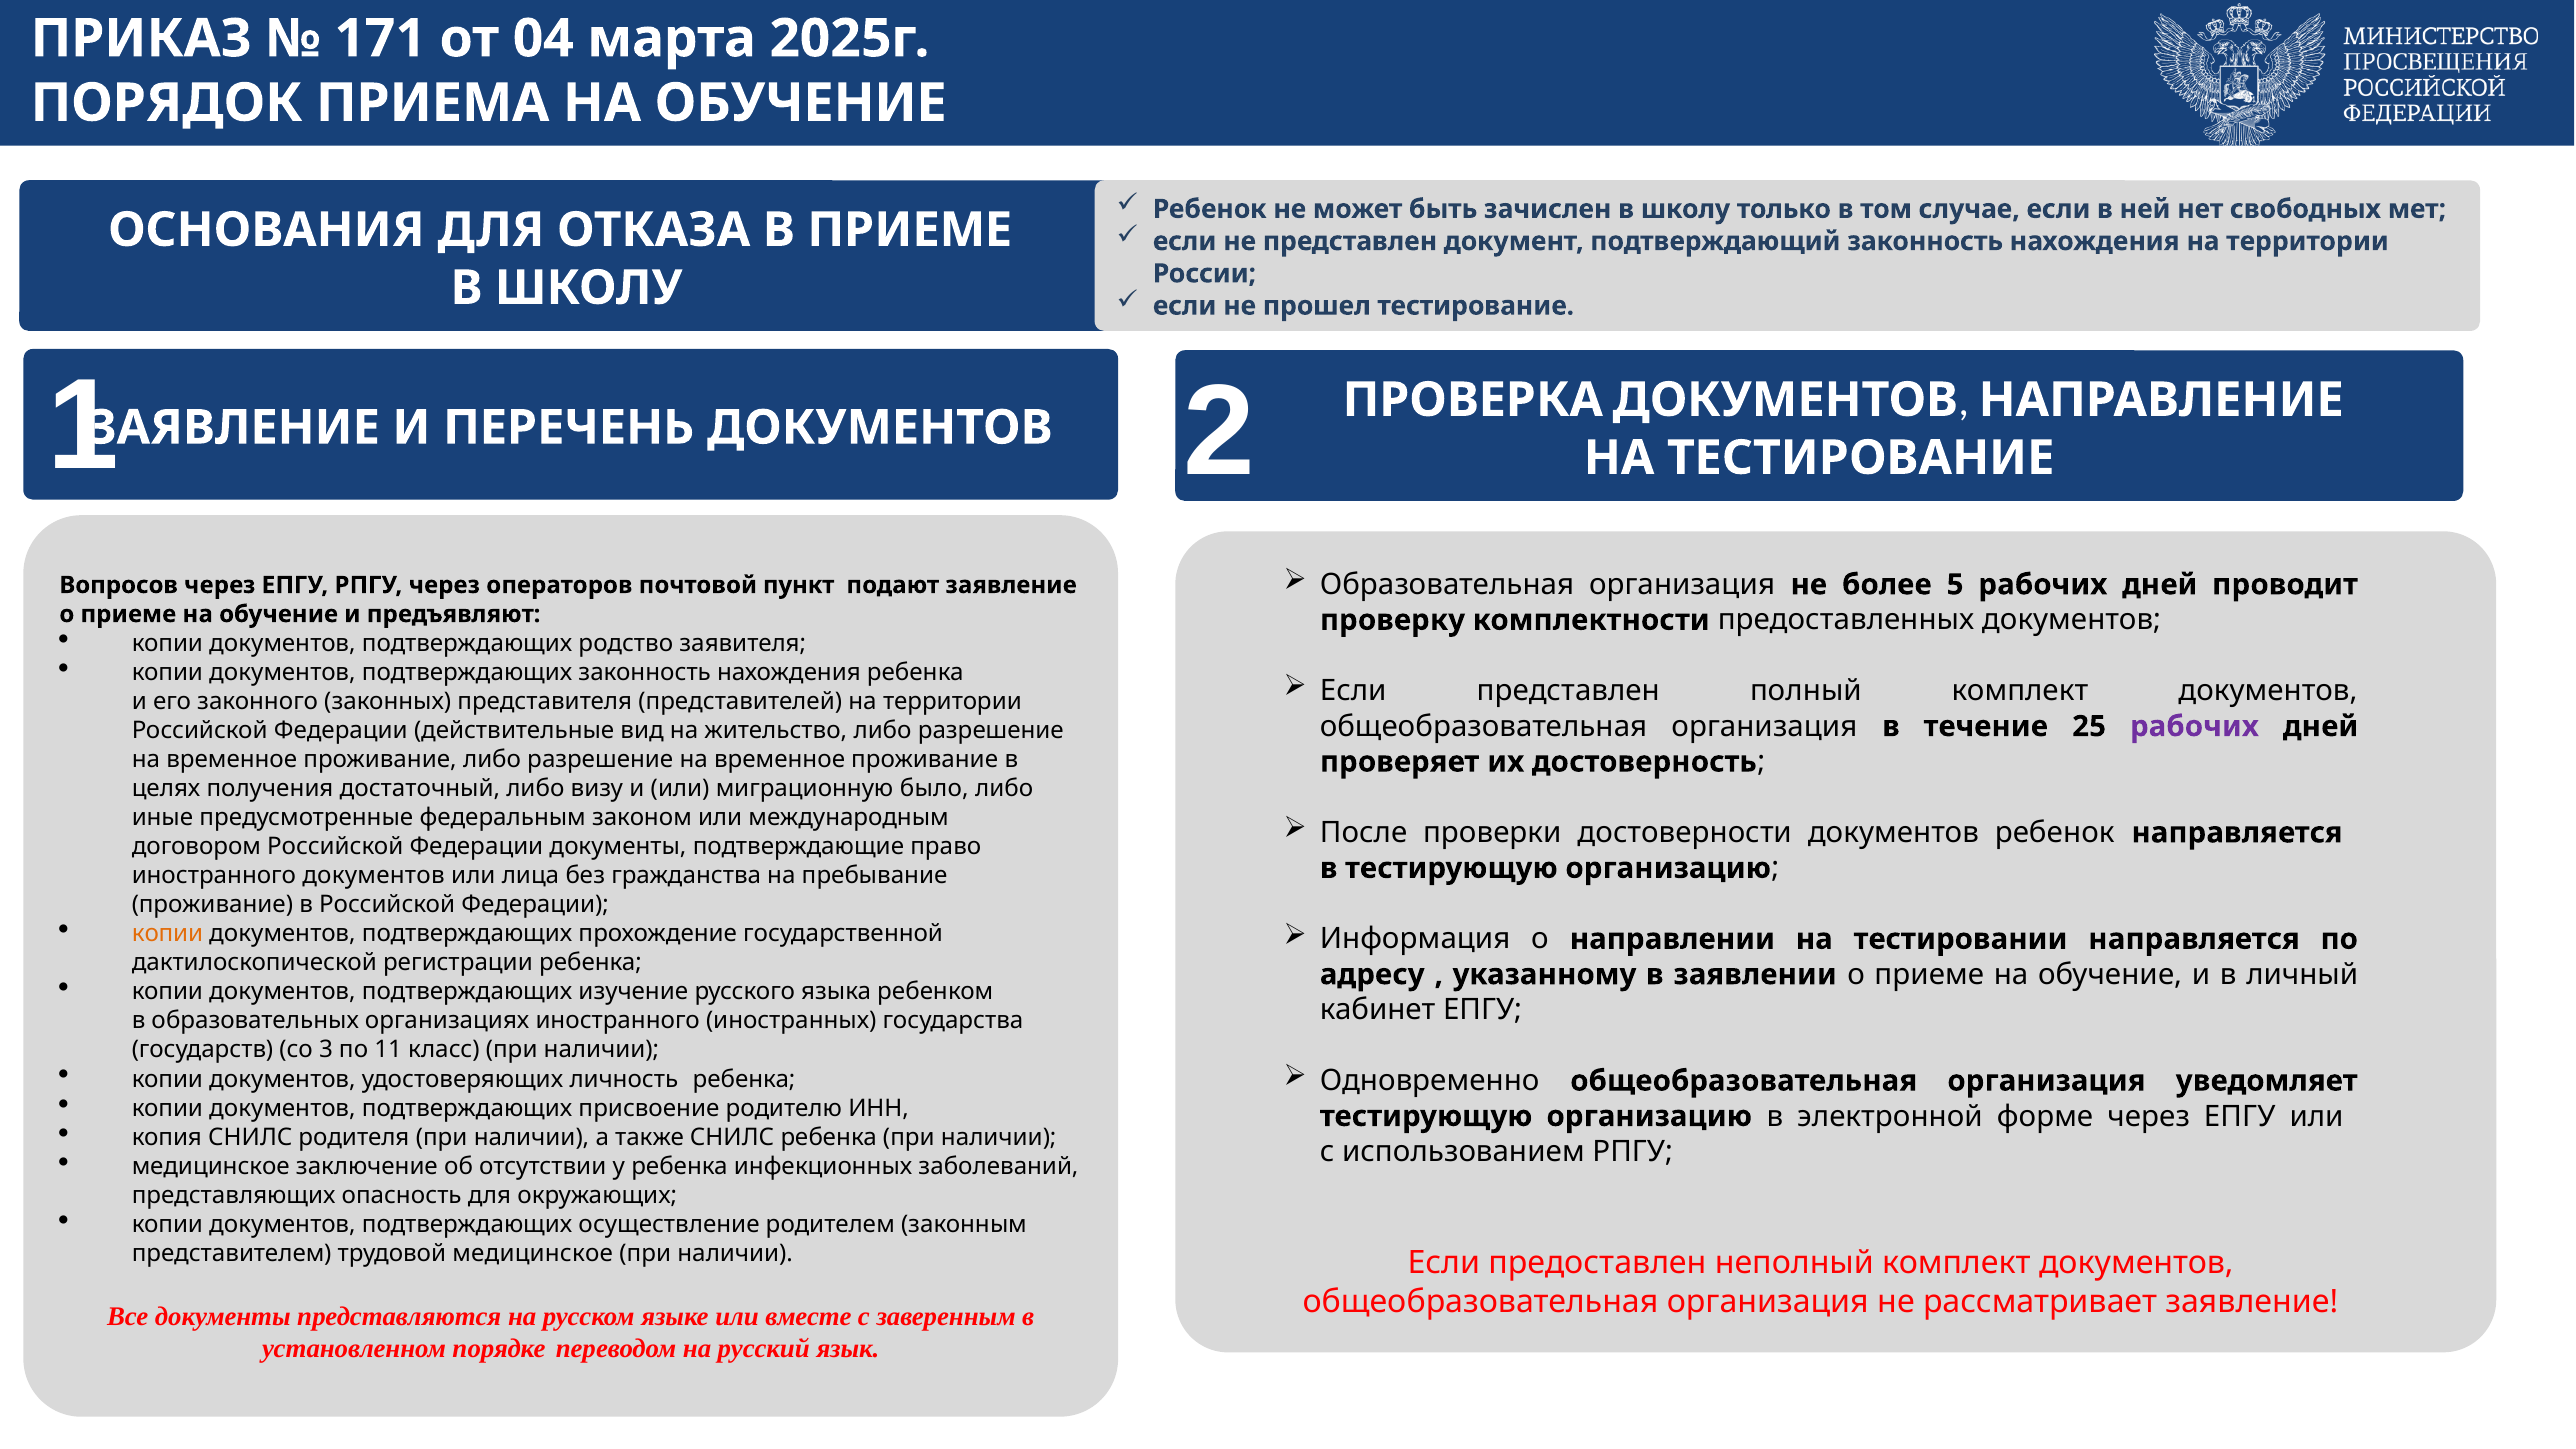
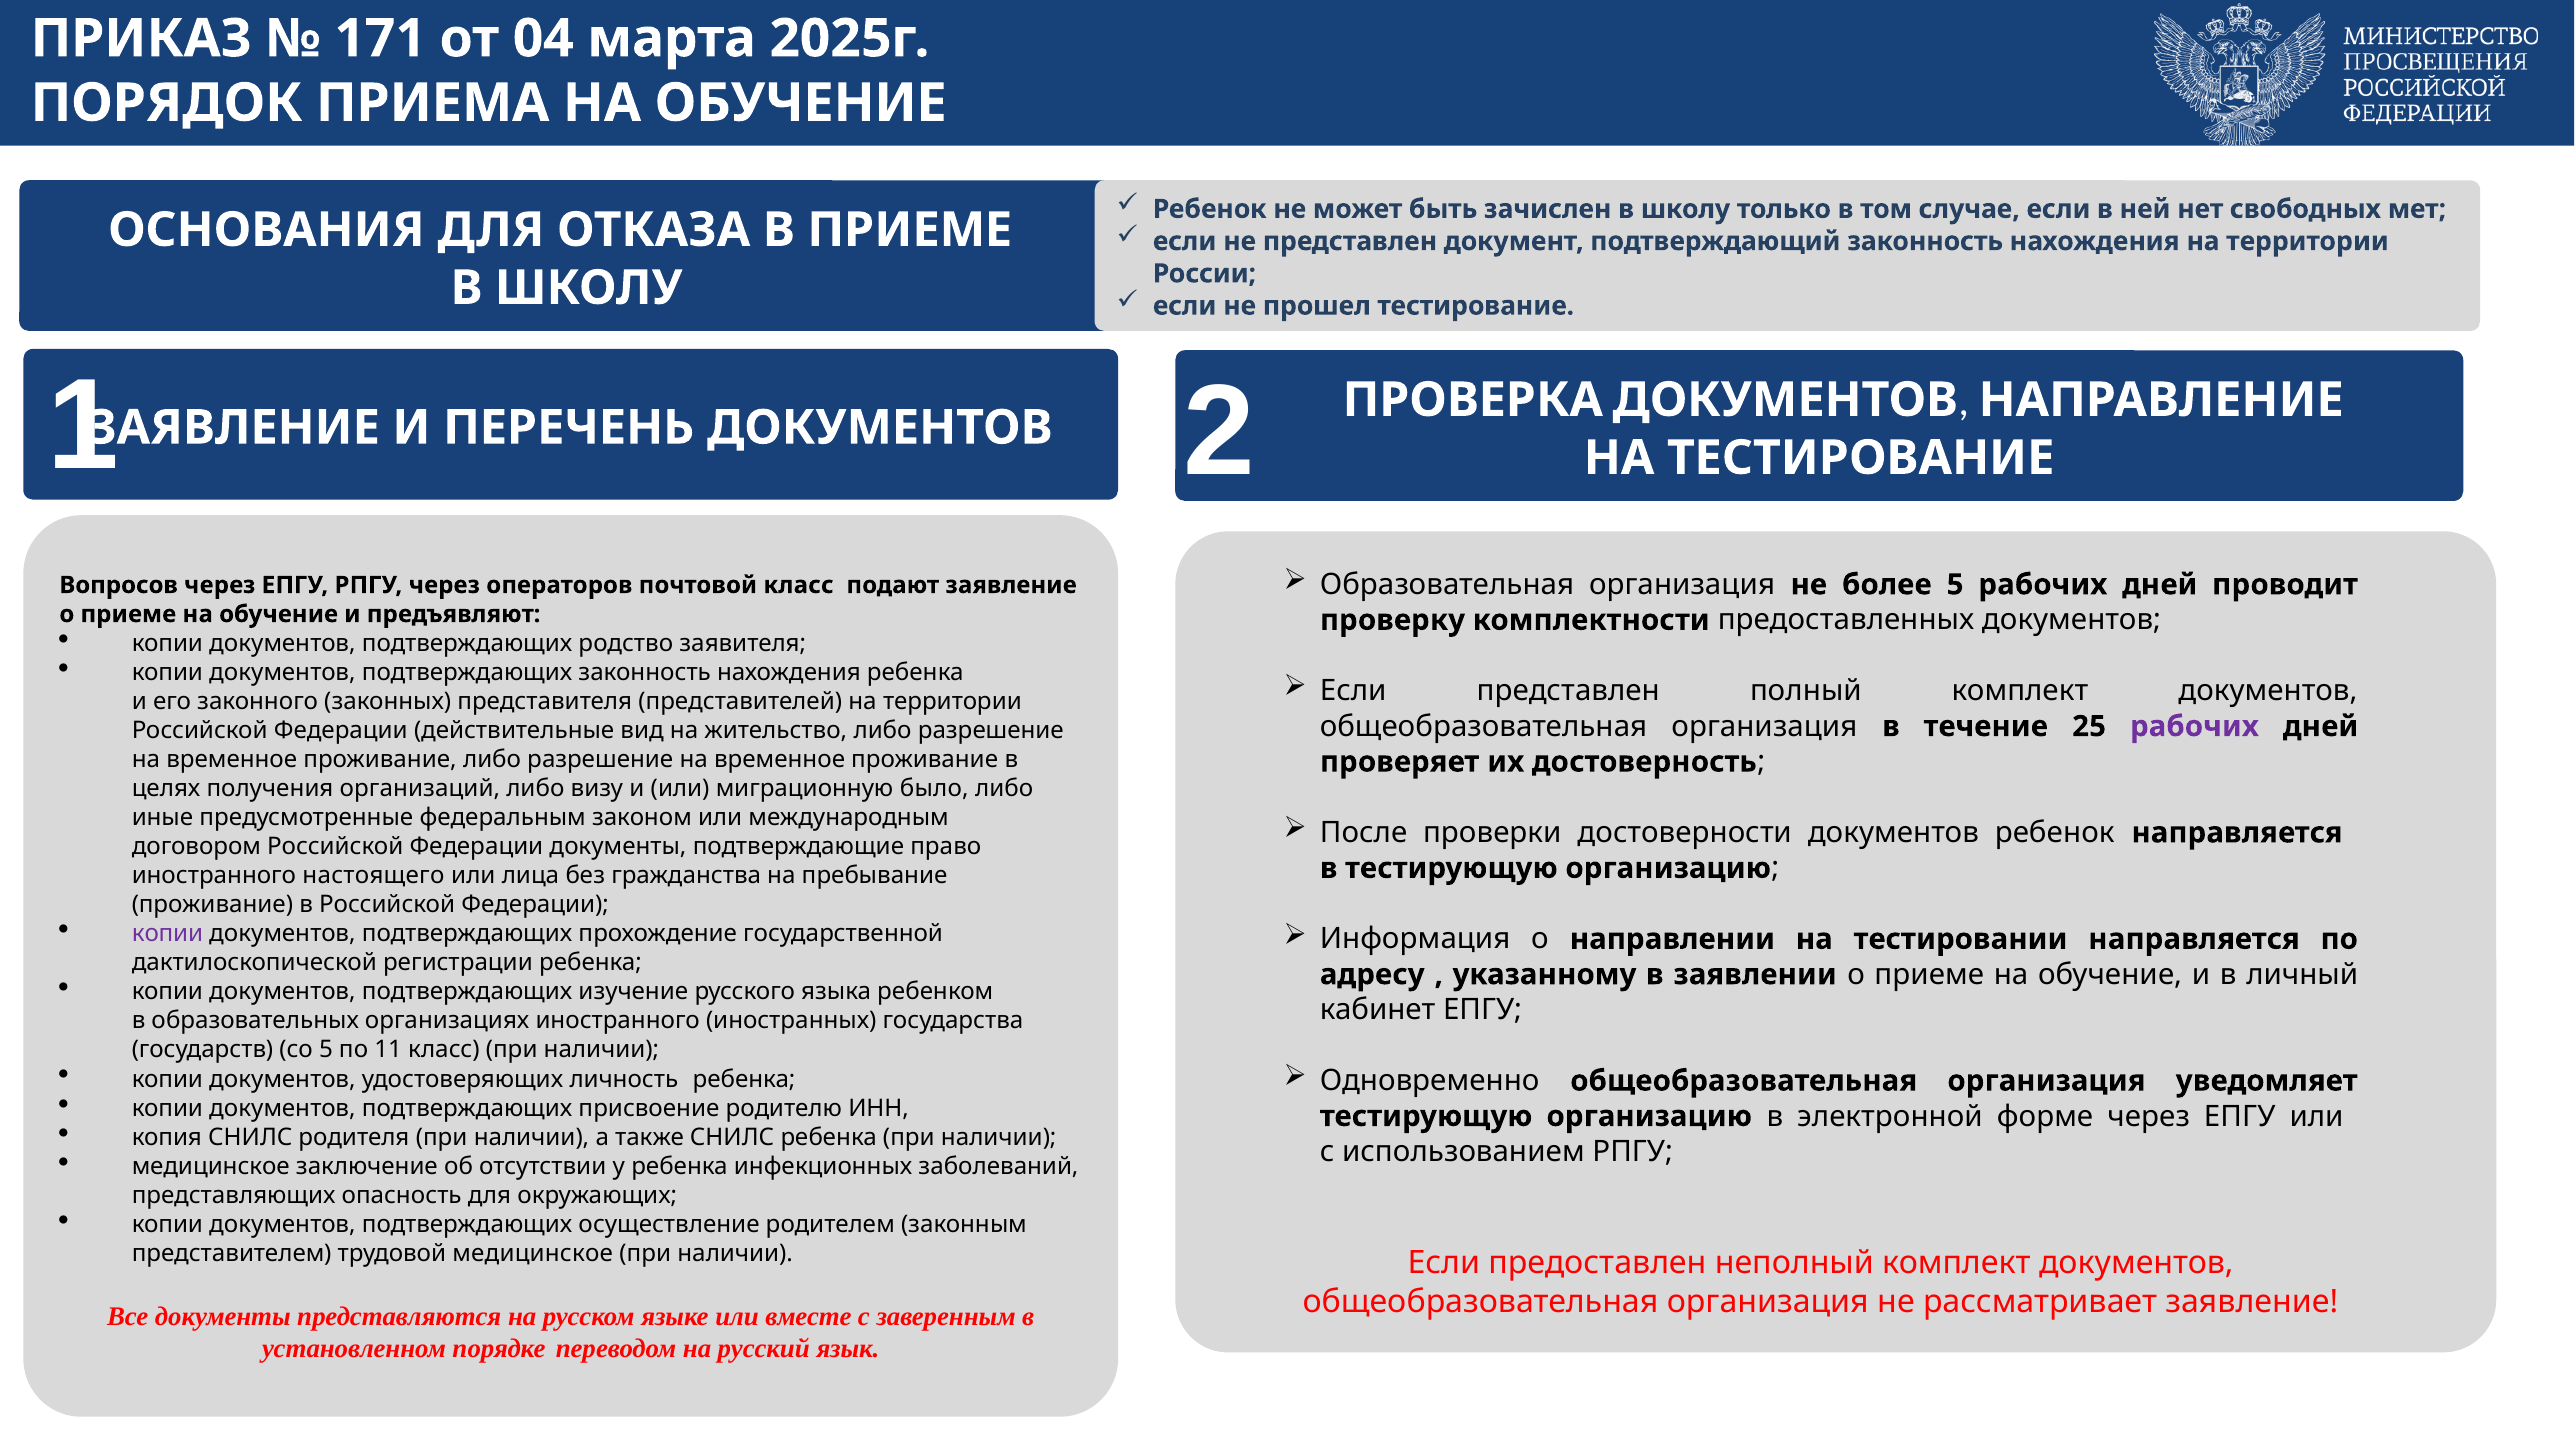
почтовой пункт: пункт -> класс
достаточный: достаточный -> организаций
иностранного документов: документов -> настоящего
копии at (167, 934) colour: orange -> purple
со 3: 3 -> 5
